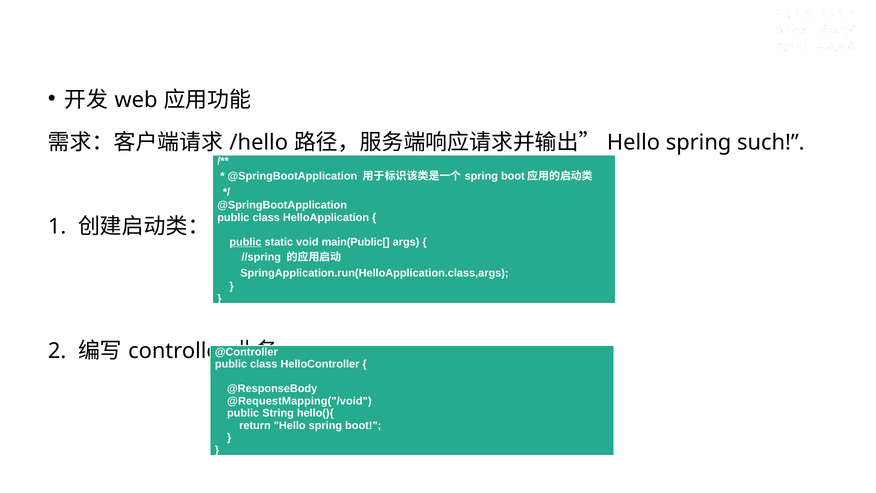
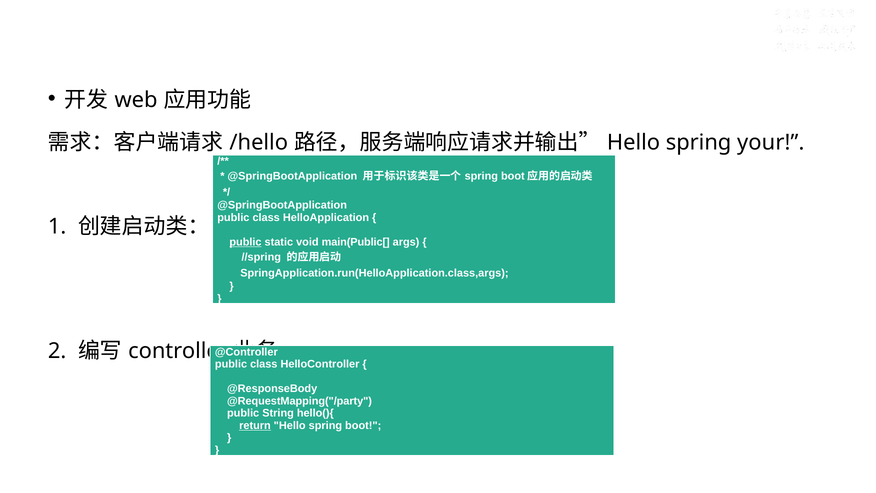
such: such -> your
@RequestMapping("/void: @RequestMapping("/void -> @RequestMapping("/party
return underline: none -> present
